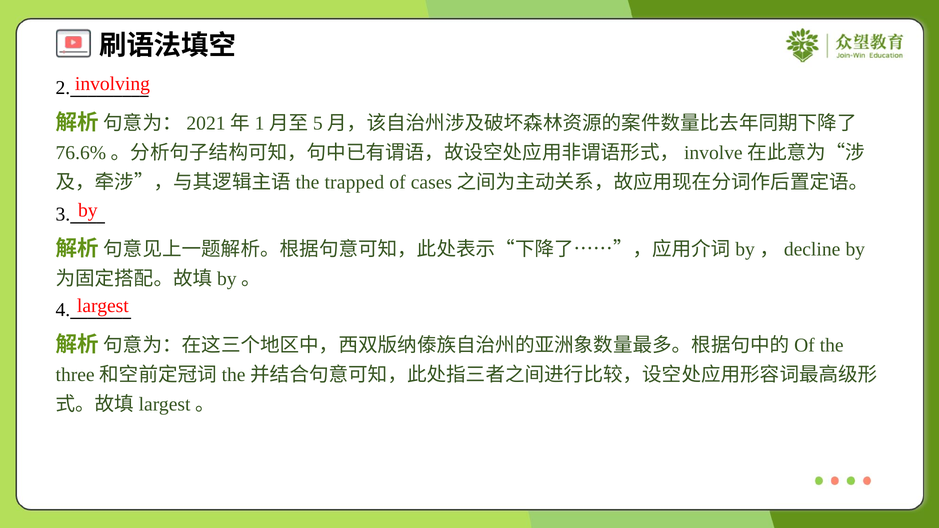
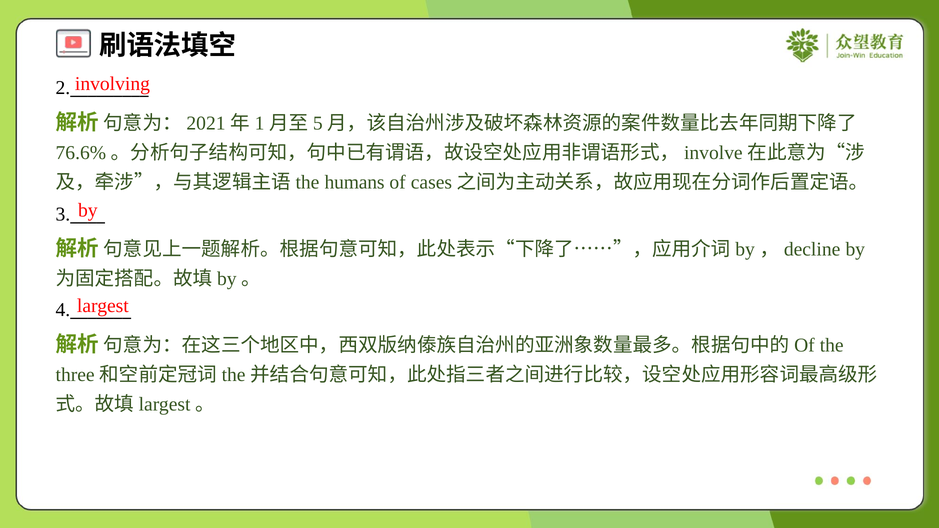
trapped: trapped -> humans
